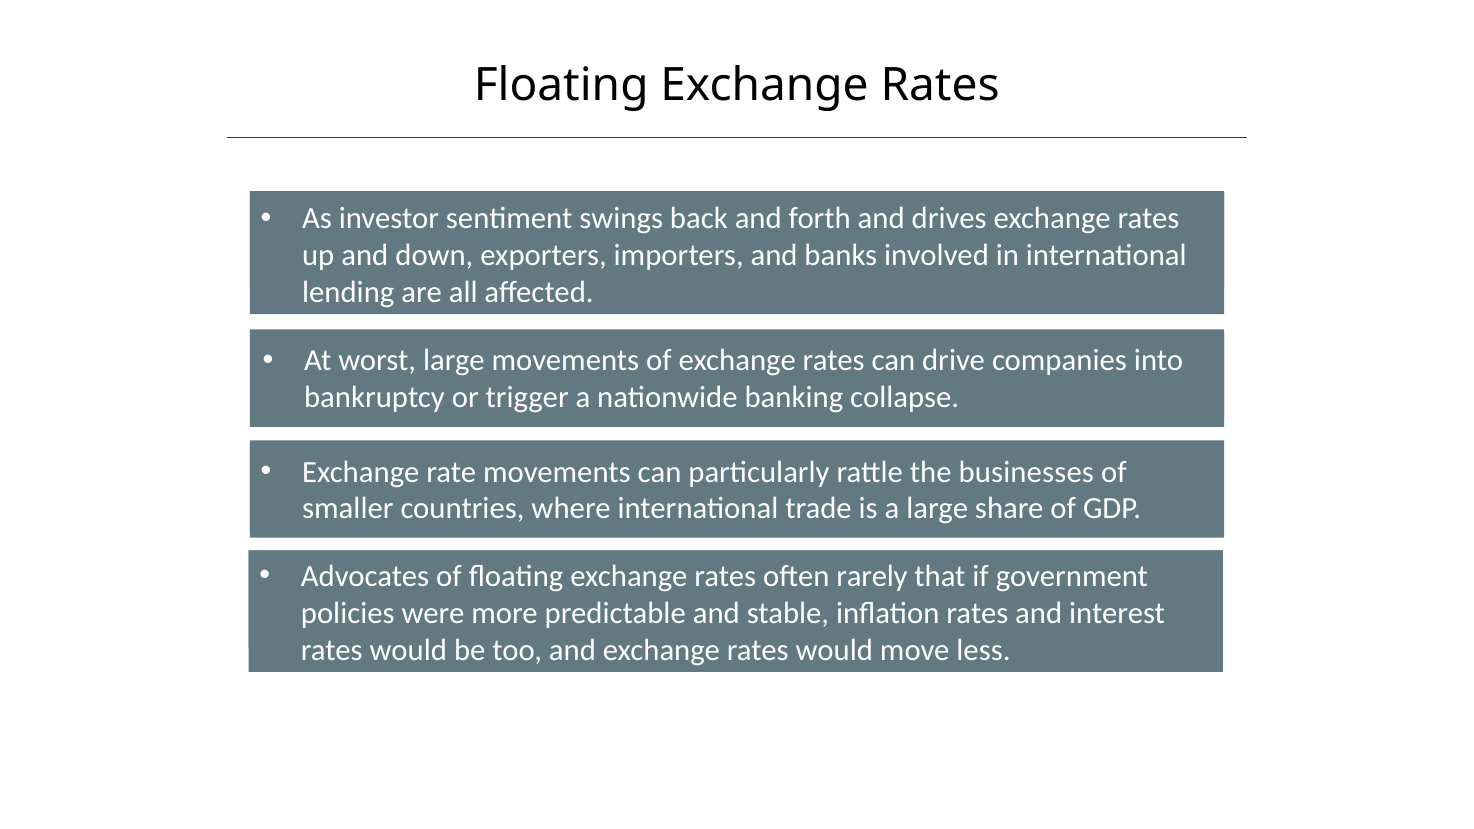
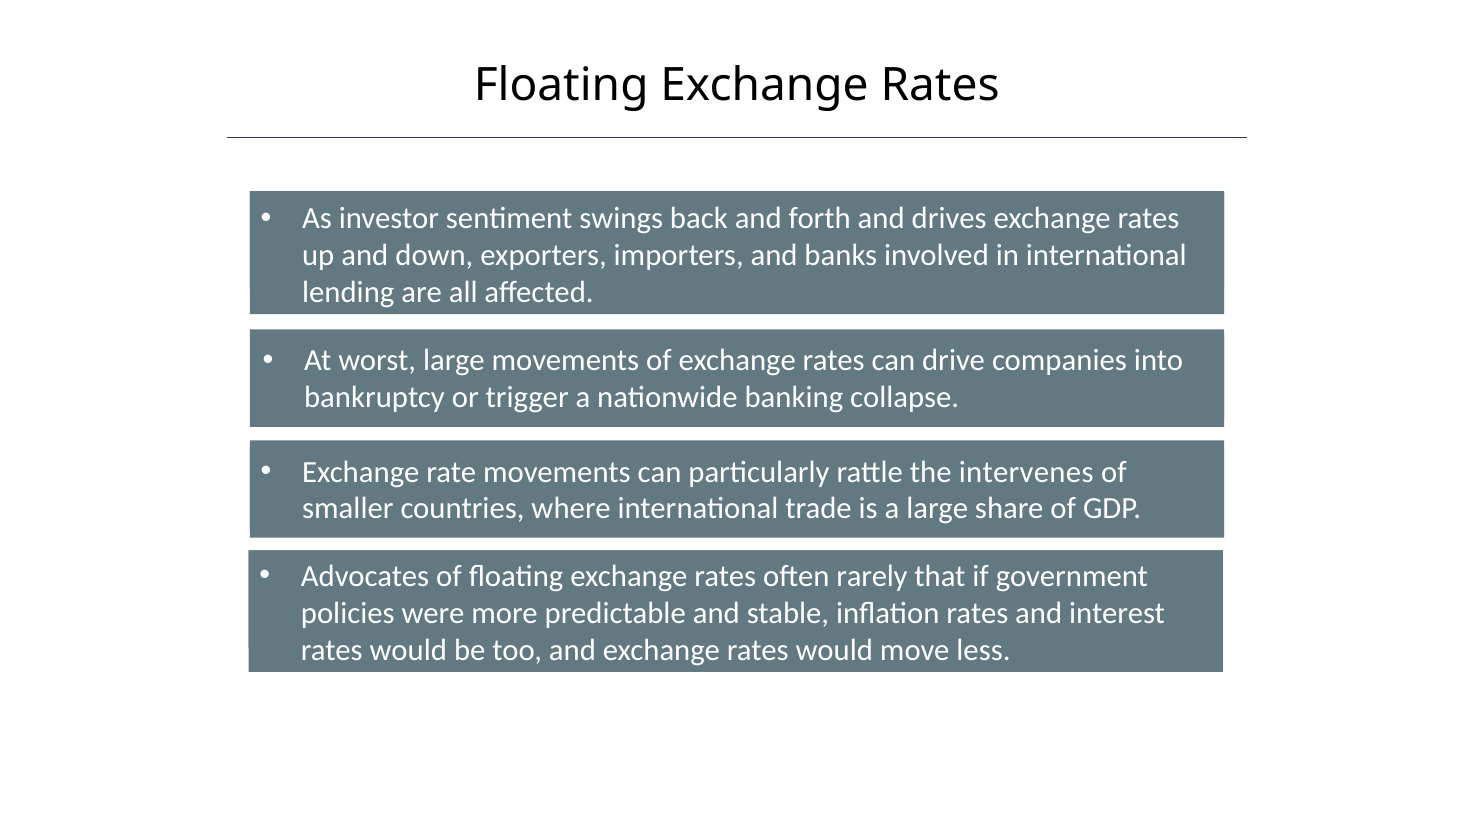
businesses: businesses -> intervenes
